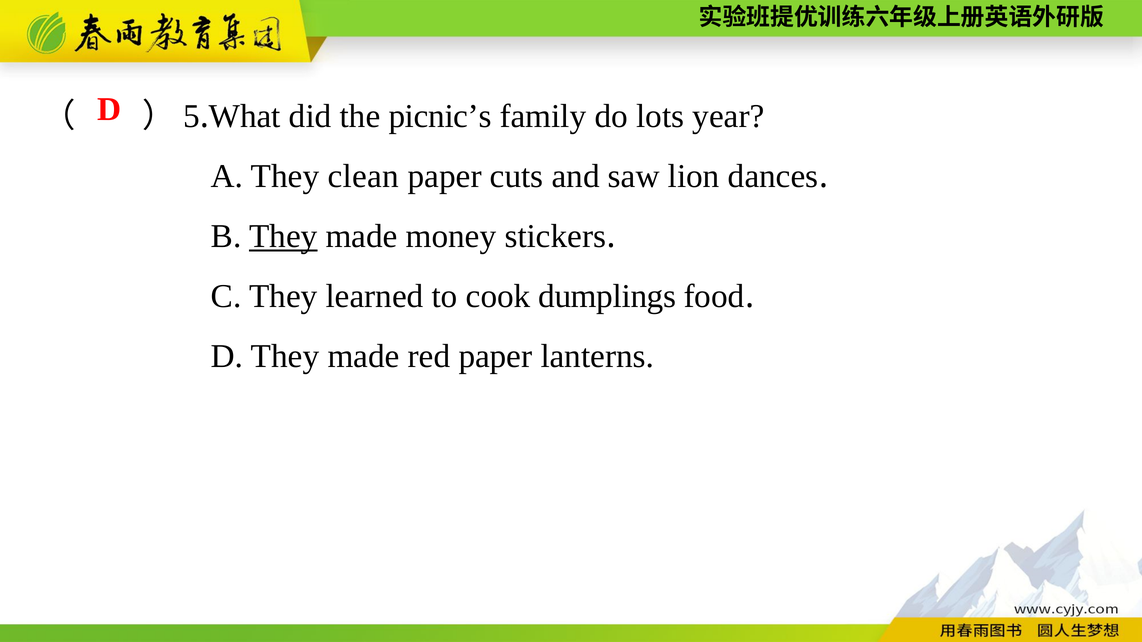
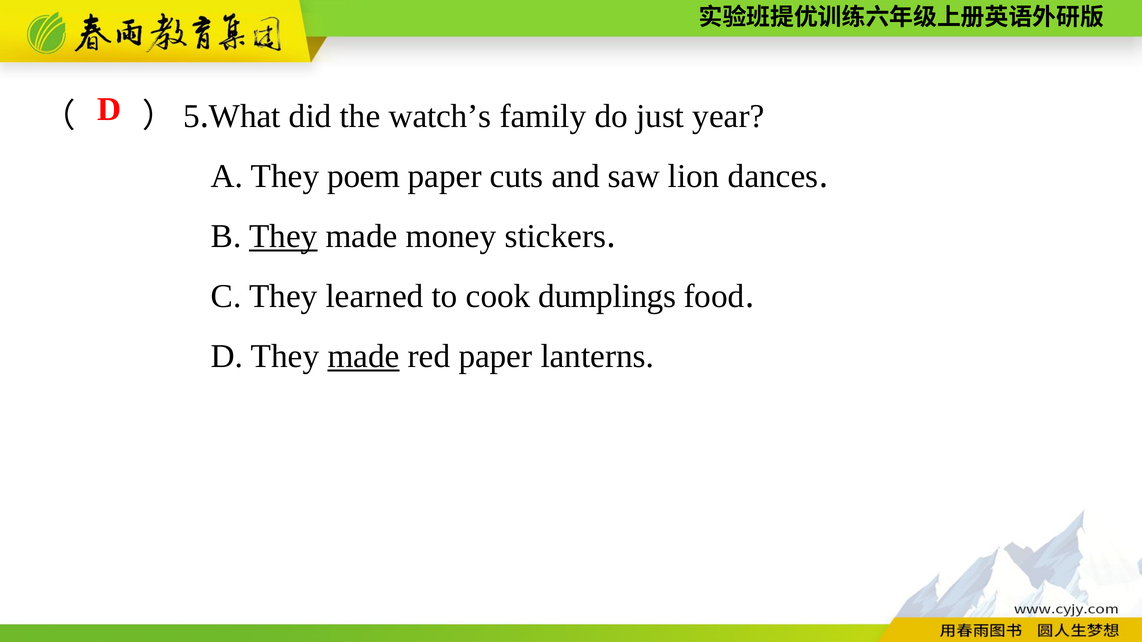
picnic’s: picnic’s -> watch’s
lots: lots -> just
clean: clean -> poem
made at (364, 357) underline: none -> present
